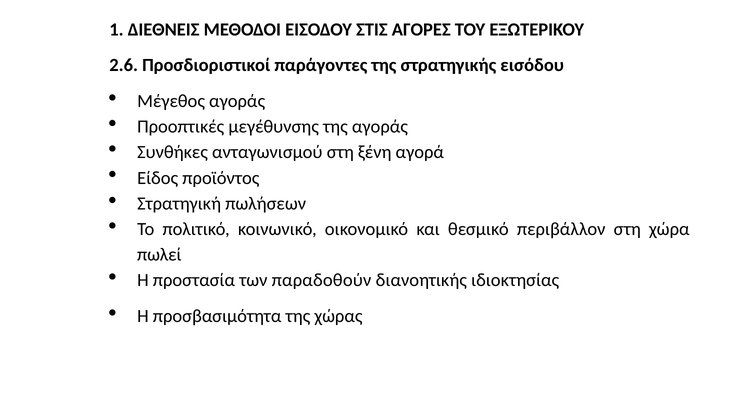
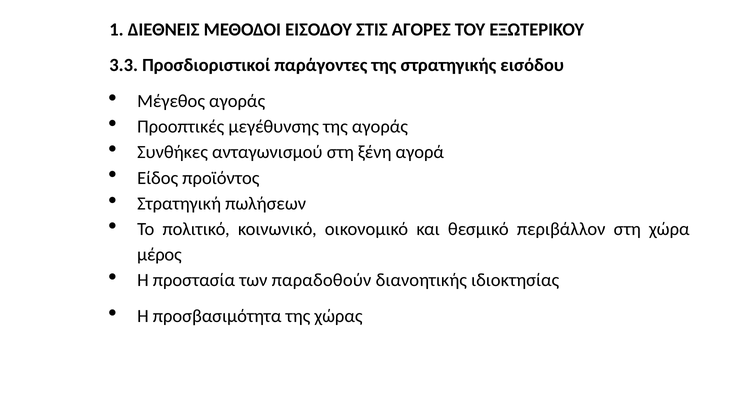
2.6: 2.6 -> 3.3
πωλεί: πωλεί -> μέρος
